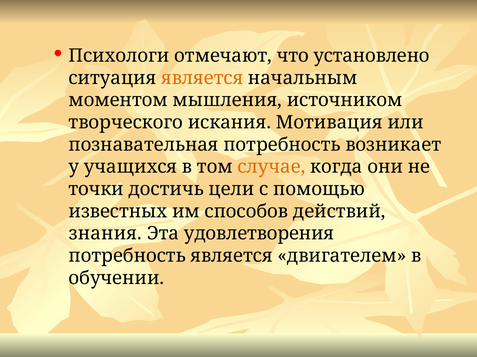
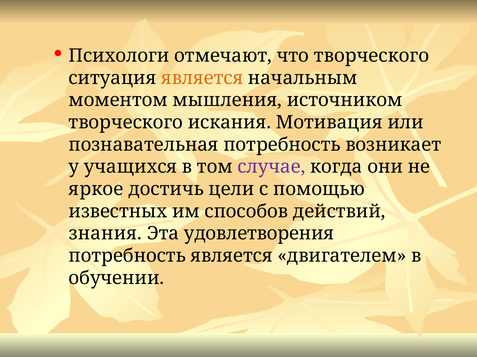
что установлено: установлено -> творческого
случае colour: orange -> purple
точки: точки -> яркое
